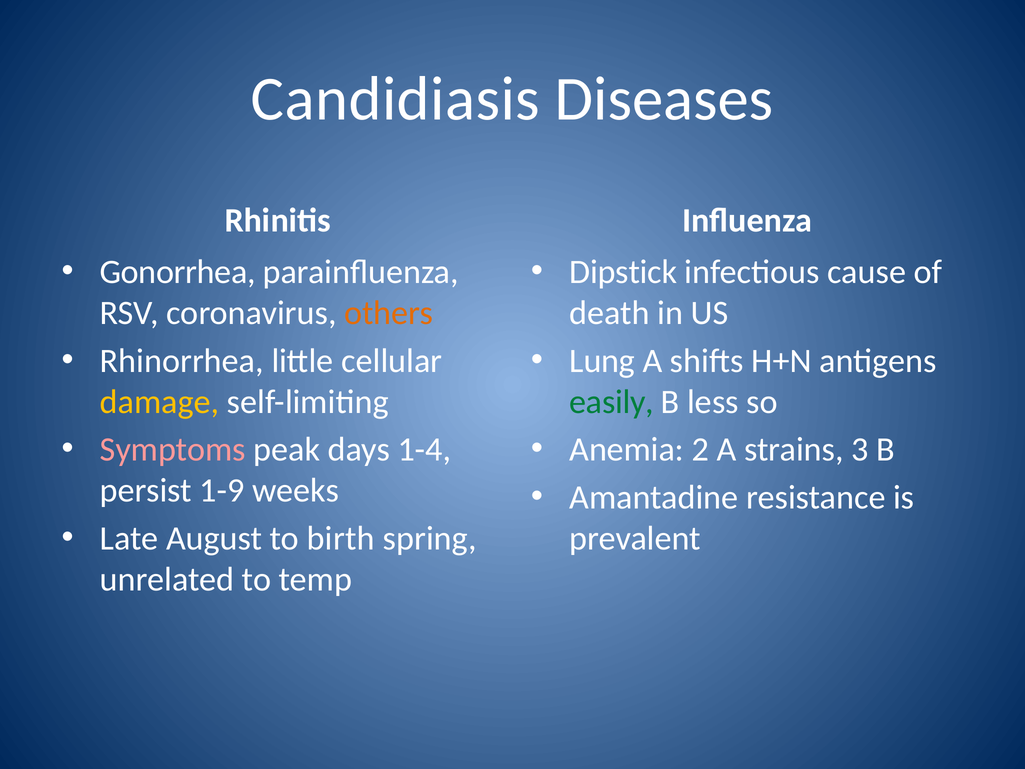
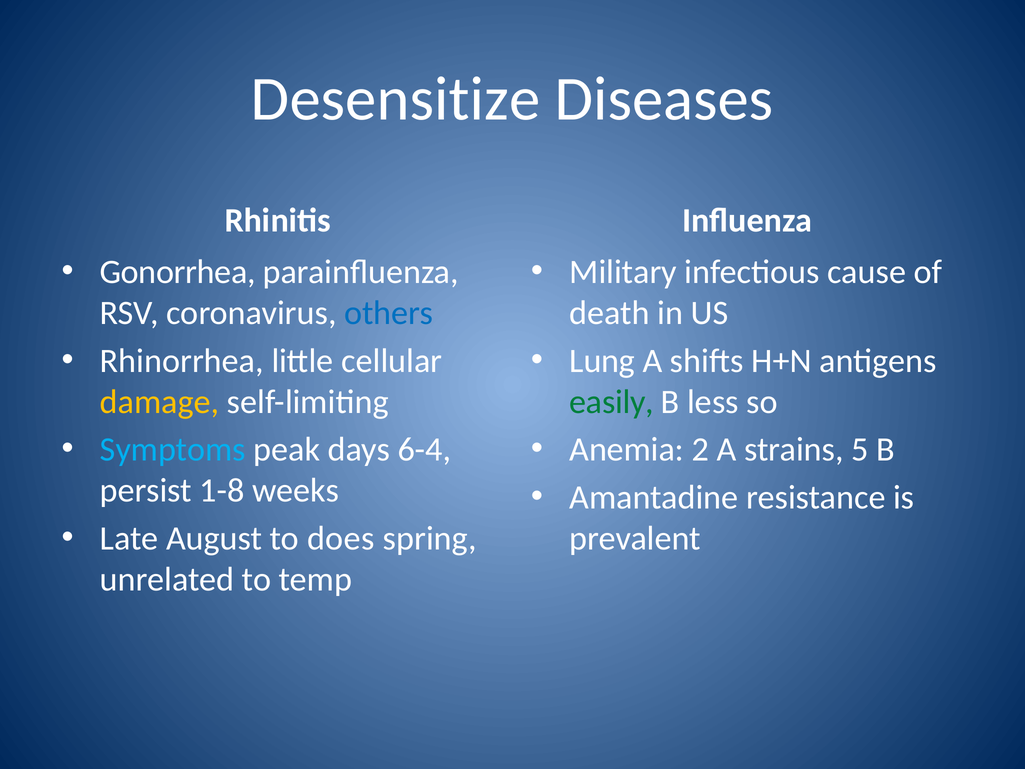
Candidiasis: Candidiasis -> Desensitize
Dipstick: Dipstick -> Military
others colour: orange -> blue
Symptoms colour: pink -> light blue
1-4: 1-4 -> 6-4
3: 3 -> 5
1-9: 1-9 -> 1-8
birth: birth -> does
